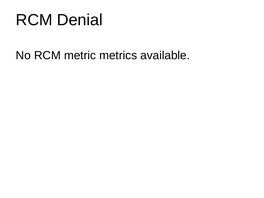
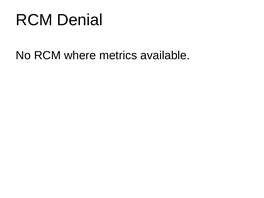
metric: metric -> where
